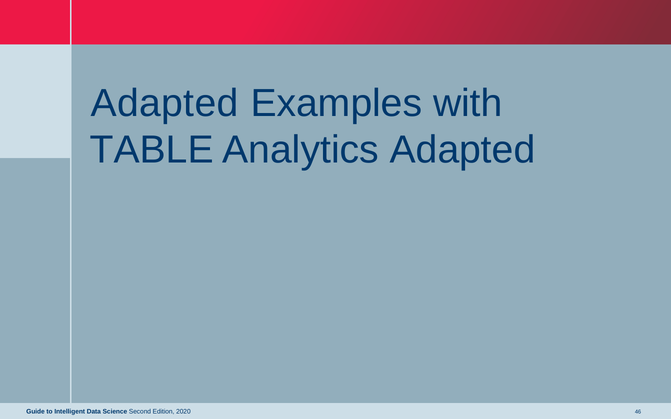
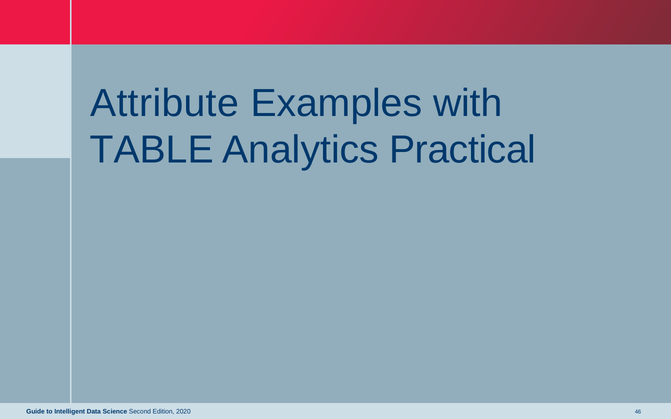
Adapted at (165, 103): Adapted -> Attribute
Analytics Adapted: Adapted -> Practical
